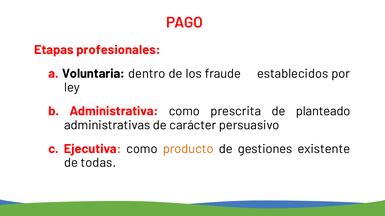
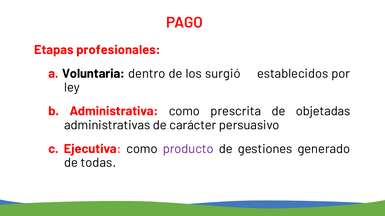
fraude: fraude -> surgió
planteado: planteado -> objetadas
producto colour: orange -> purple
existente: existente -> generado
